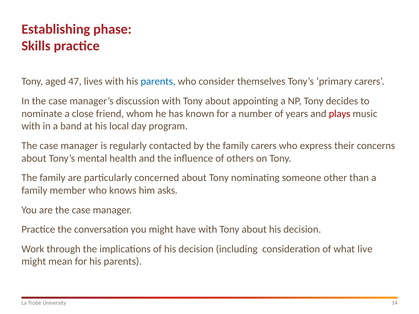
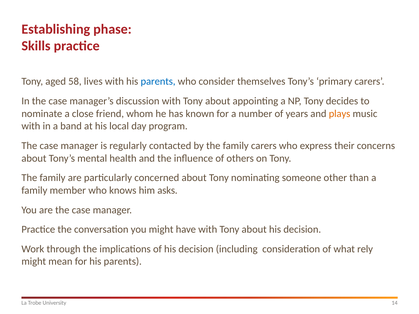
47: 47 -> 58
plays colour: red -> orange
live: live -> rely
